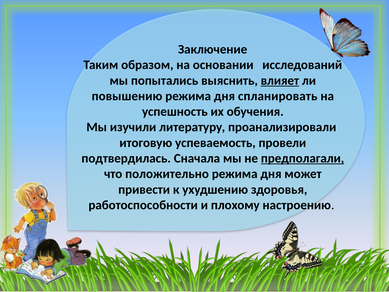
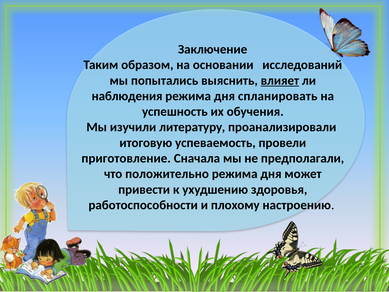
повышению: повышению -> наблюдения
подтвердилась: подтвердилась -> приготовление
предполагали underline: present -> none
